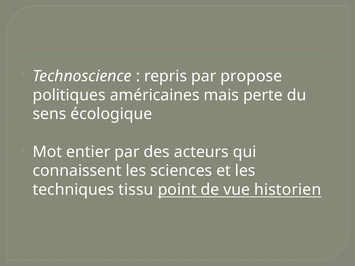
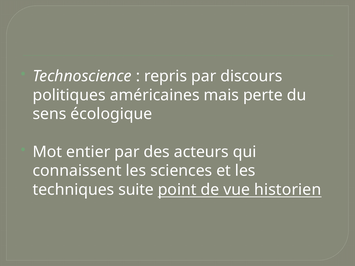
propose: propose -> discours
tissu: tissu -> suite
